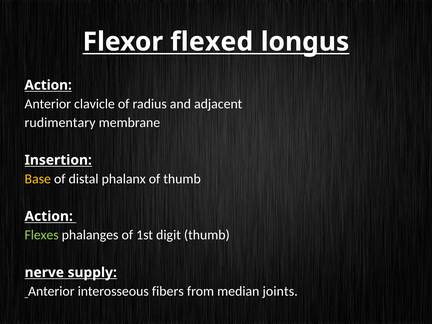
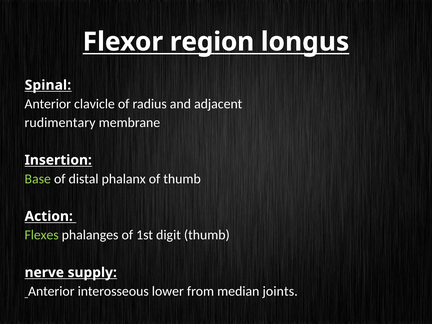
flexed: flexed -> region
Action at (48, 85): Action -> Spinal
Base colour: yellow -> light green
fibers: fibers -> lower
